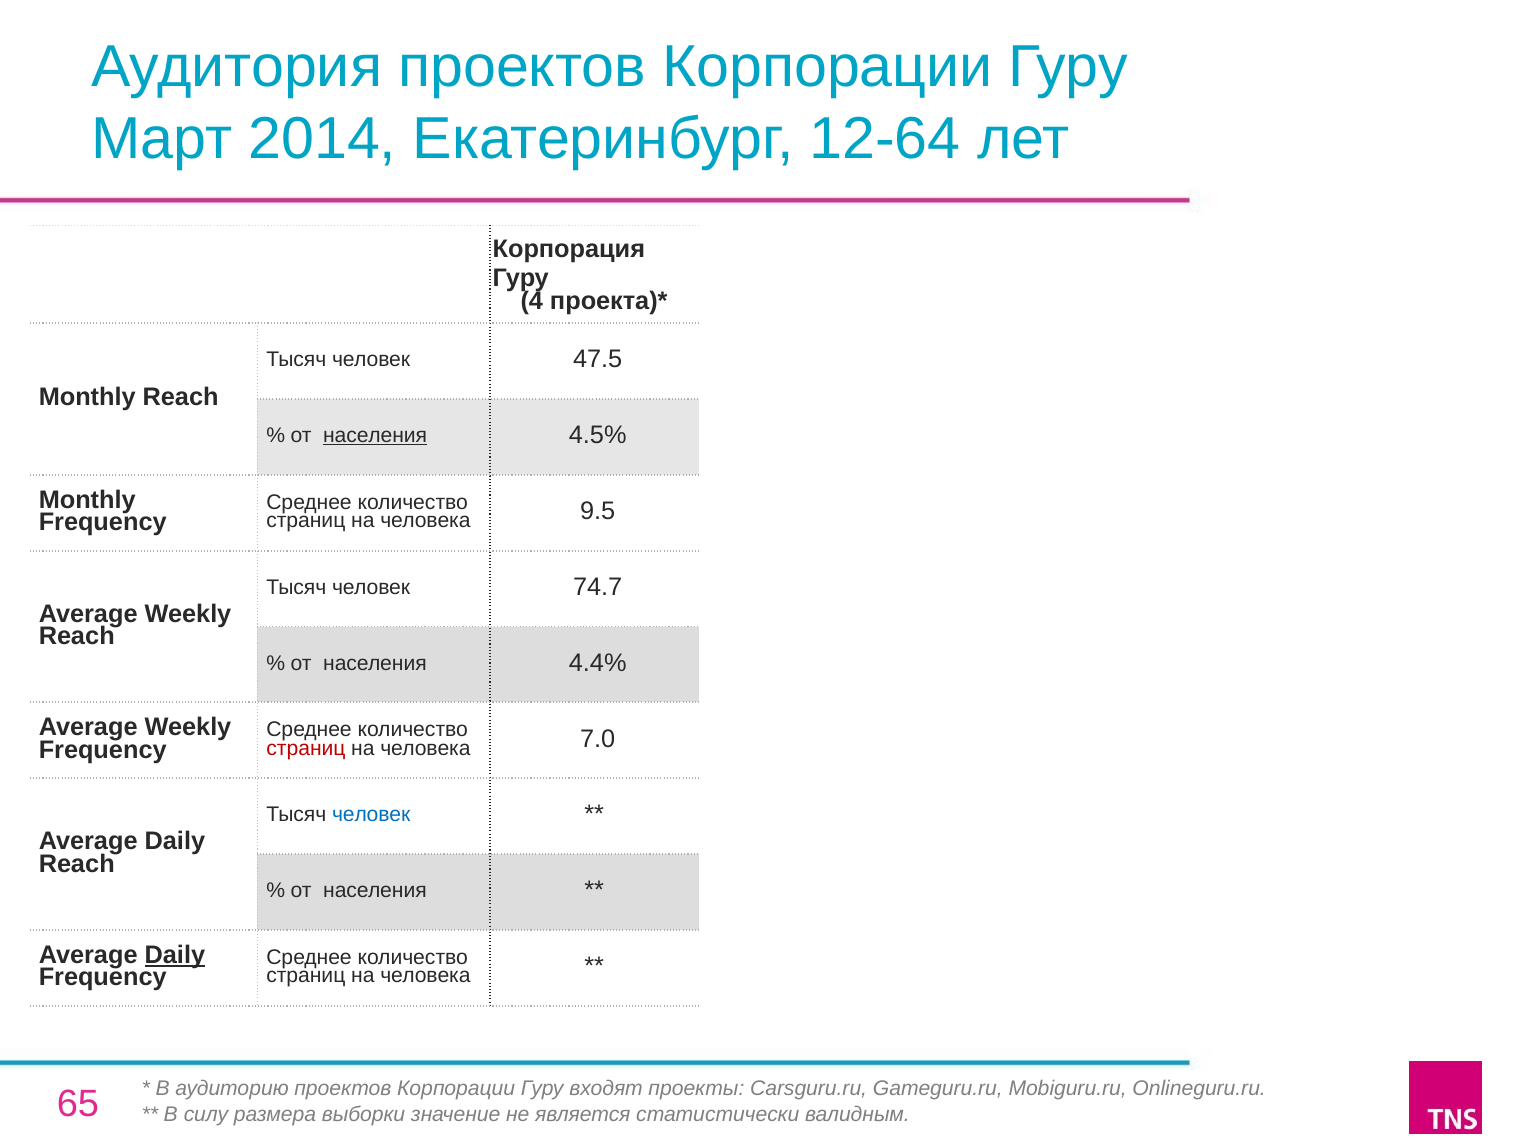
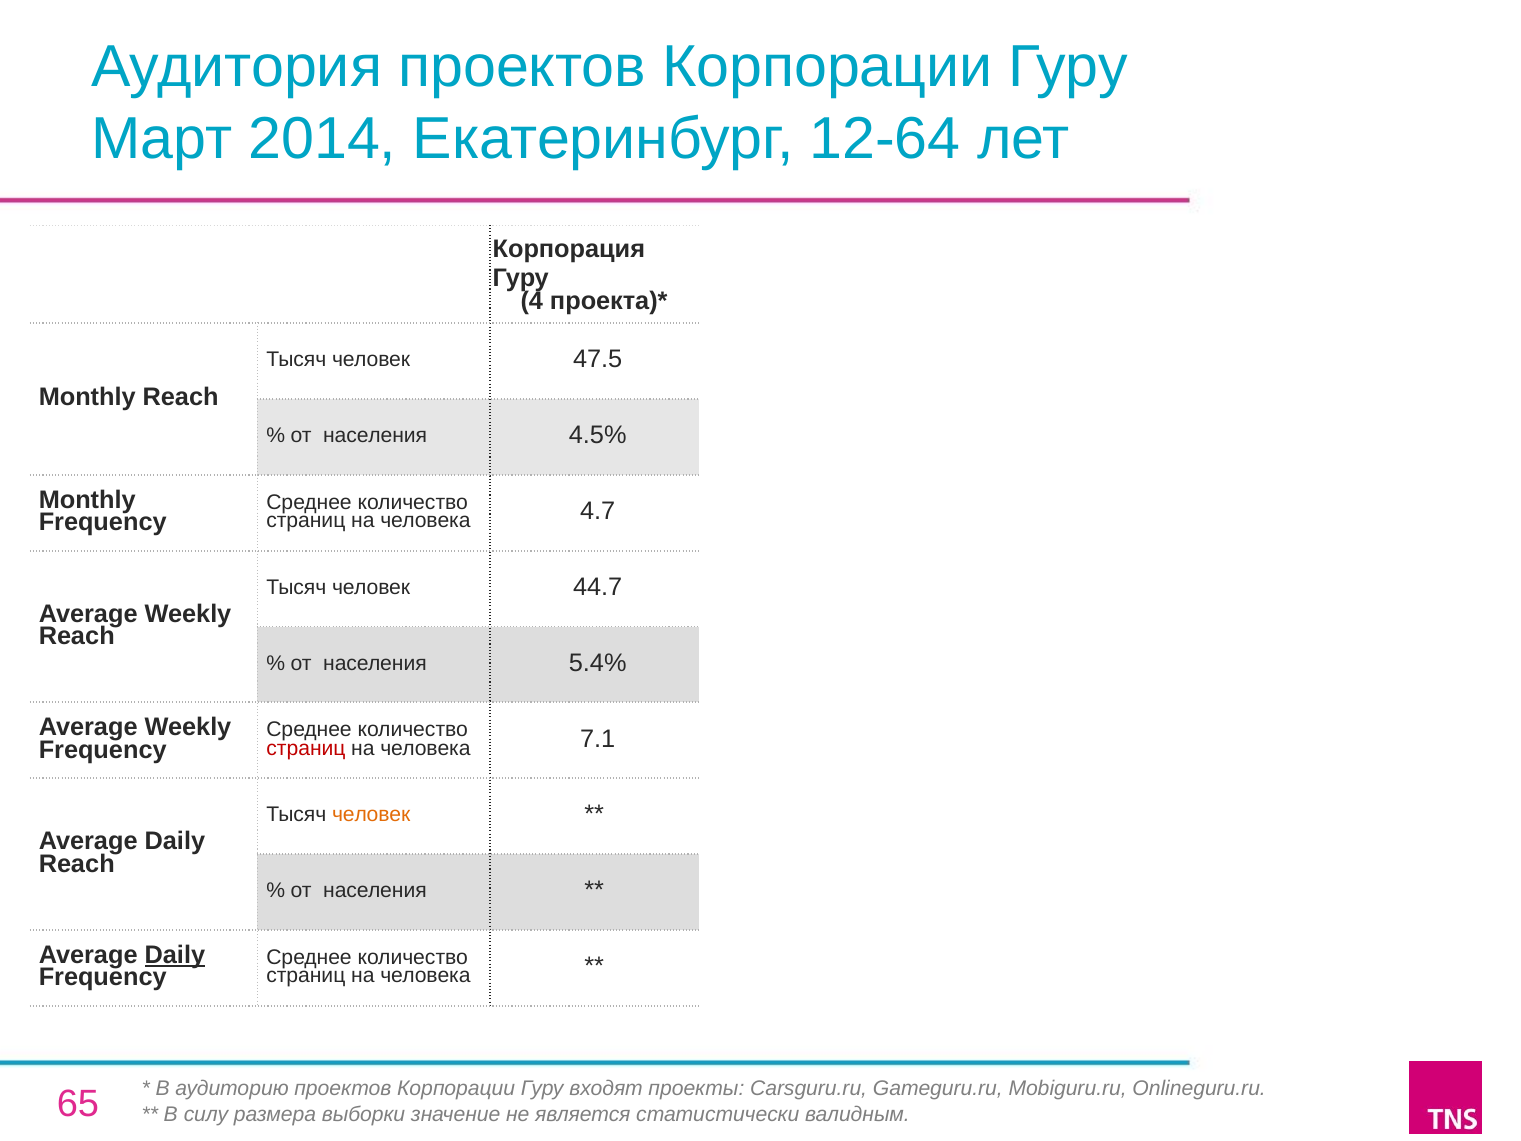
населения at (375, 436) underline: present -> none
9.5: 9.5 -> 4.7
74.7: 74.7 -> 44.7
4.4%: 4.4% -> 5.4%
7.0: 7.0 -> 7.1
человек at (371, 815) colour: blue -> orange
